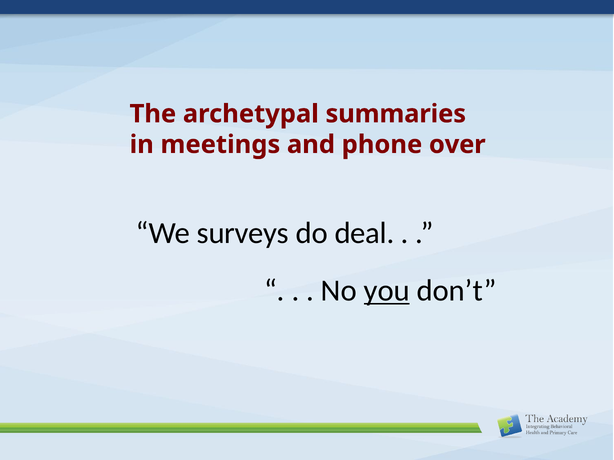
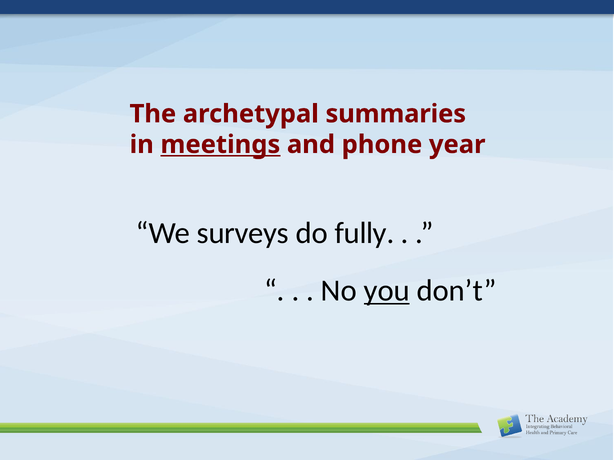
meetings underline: none -> present
over: over -> year
deal: deal -> fully
